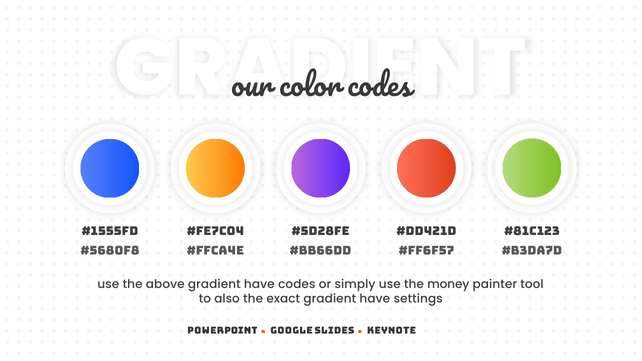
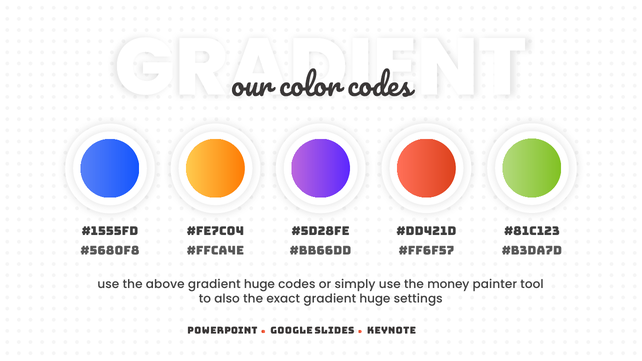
above gradient have: have -> huge
exact gradient have: have -> huge
